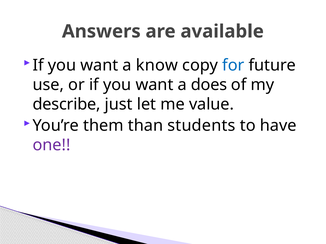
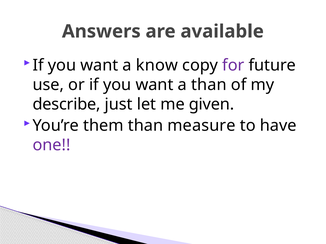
for colour: blue -> purple
a does: does -> than
value: value -> given
students: students -> measure
